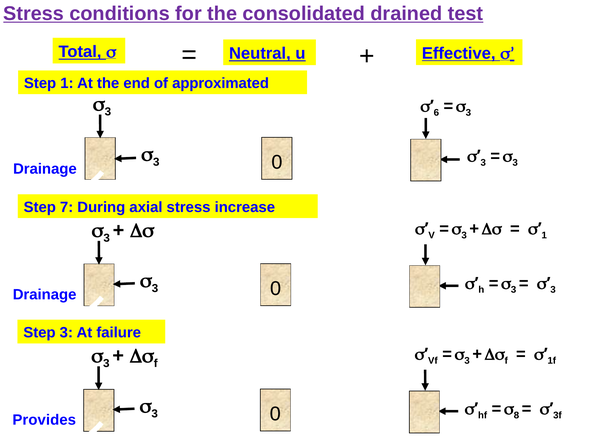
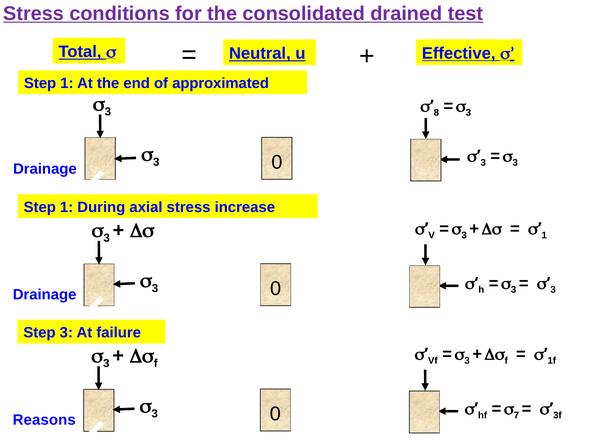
6: 6 -> 8
7 at (67, 207): 7 -> 1
8: 8 -> 7
Provides: Provides -> Reasons
